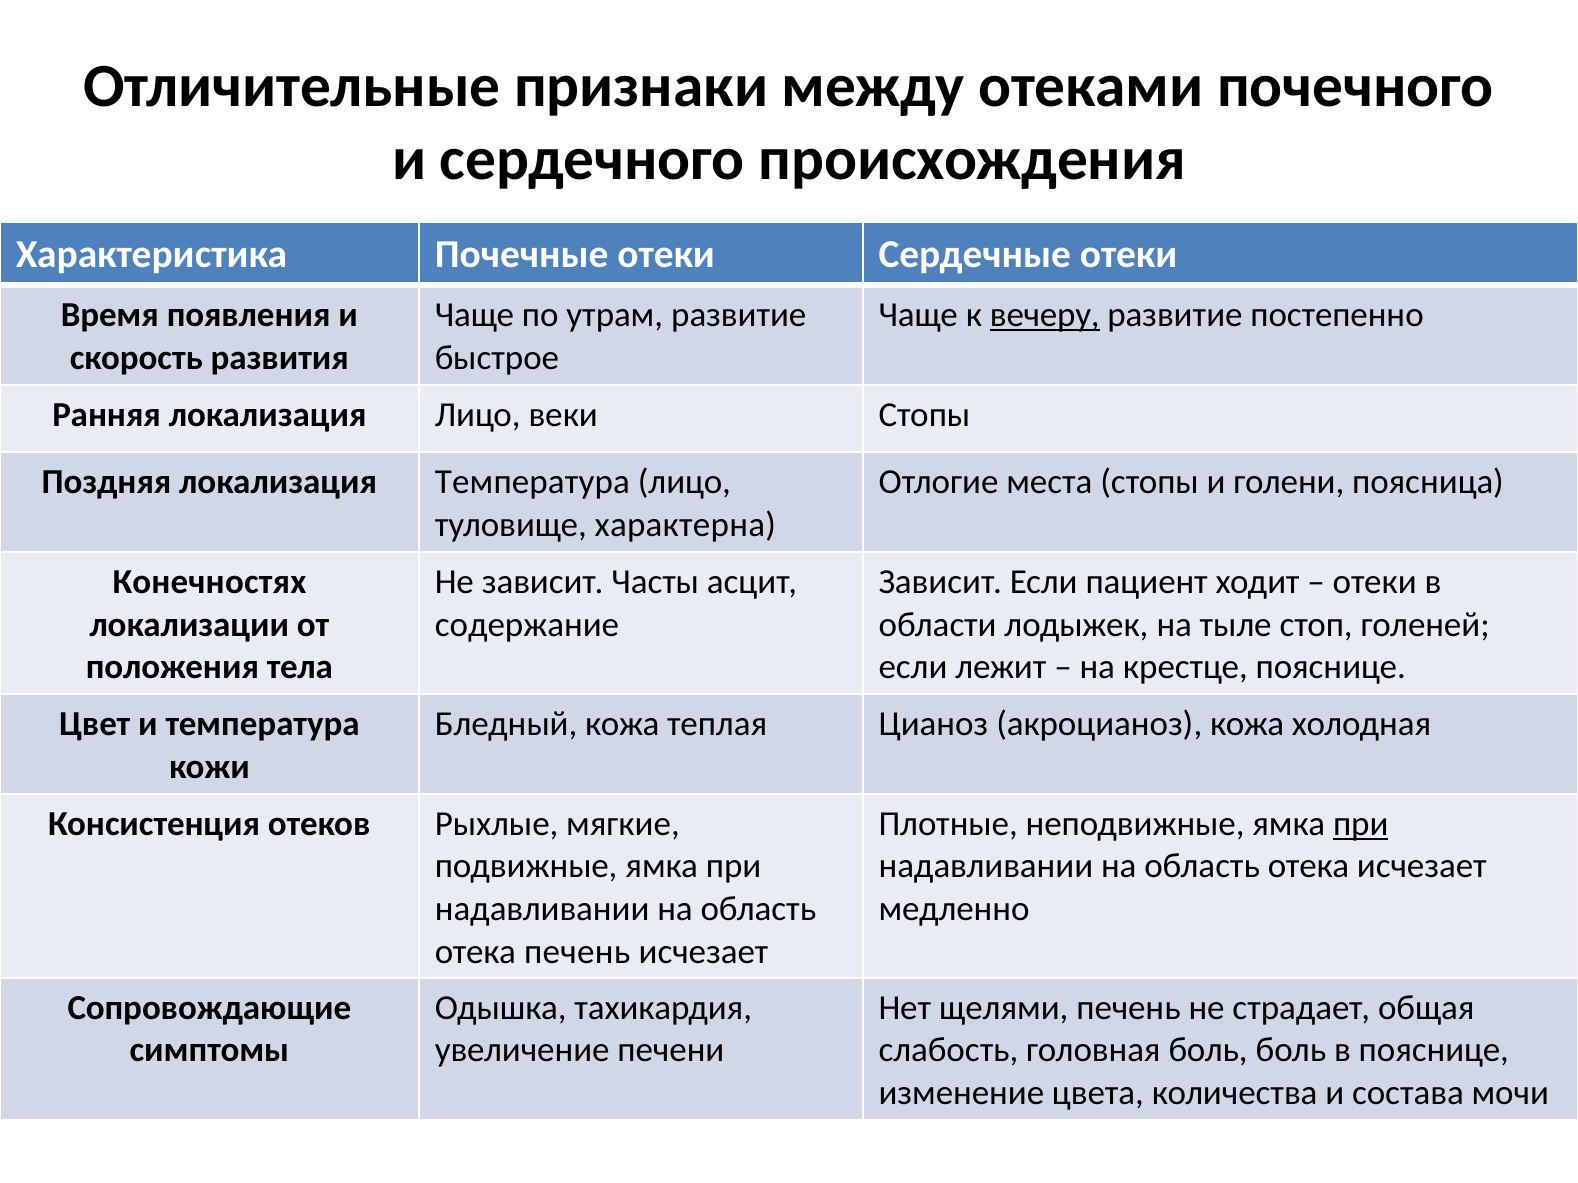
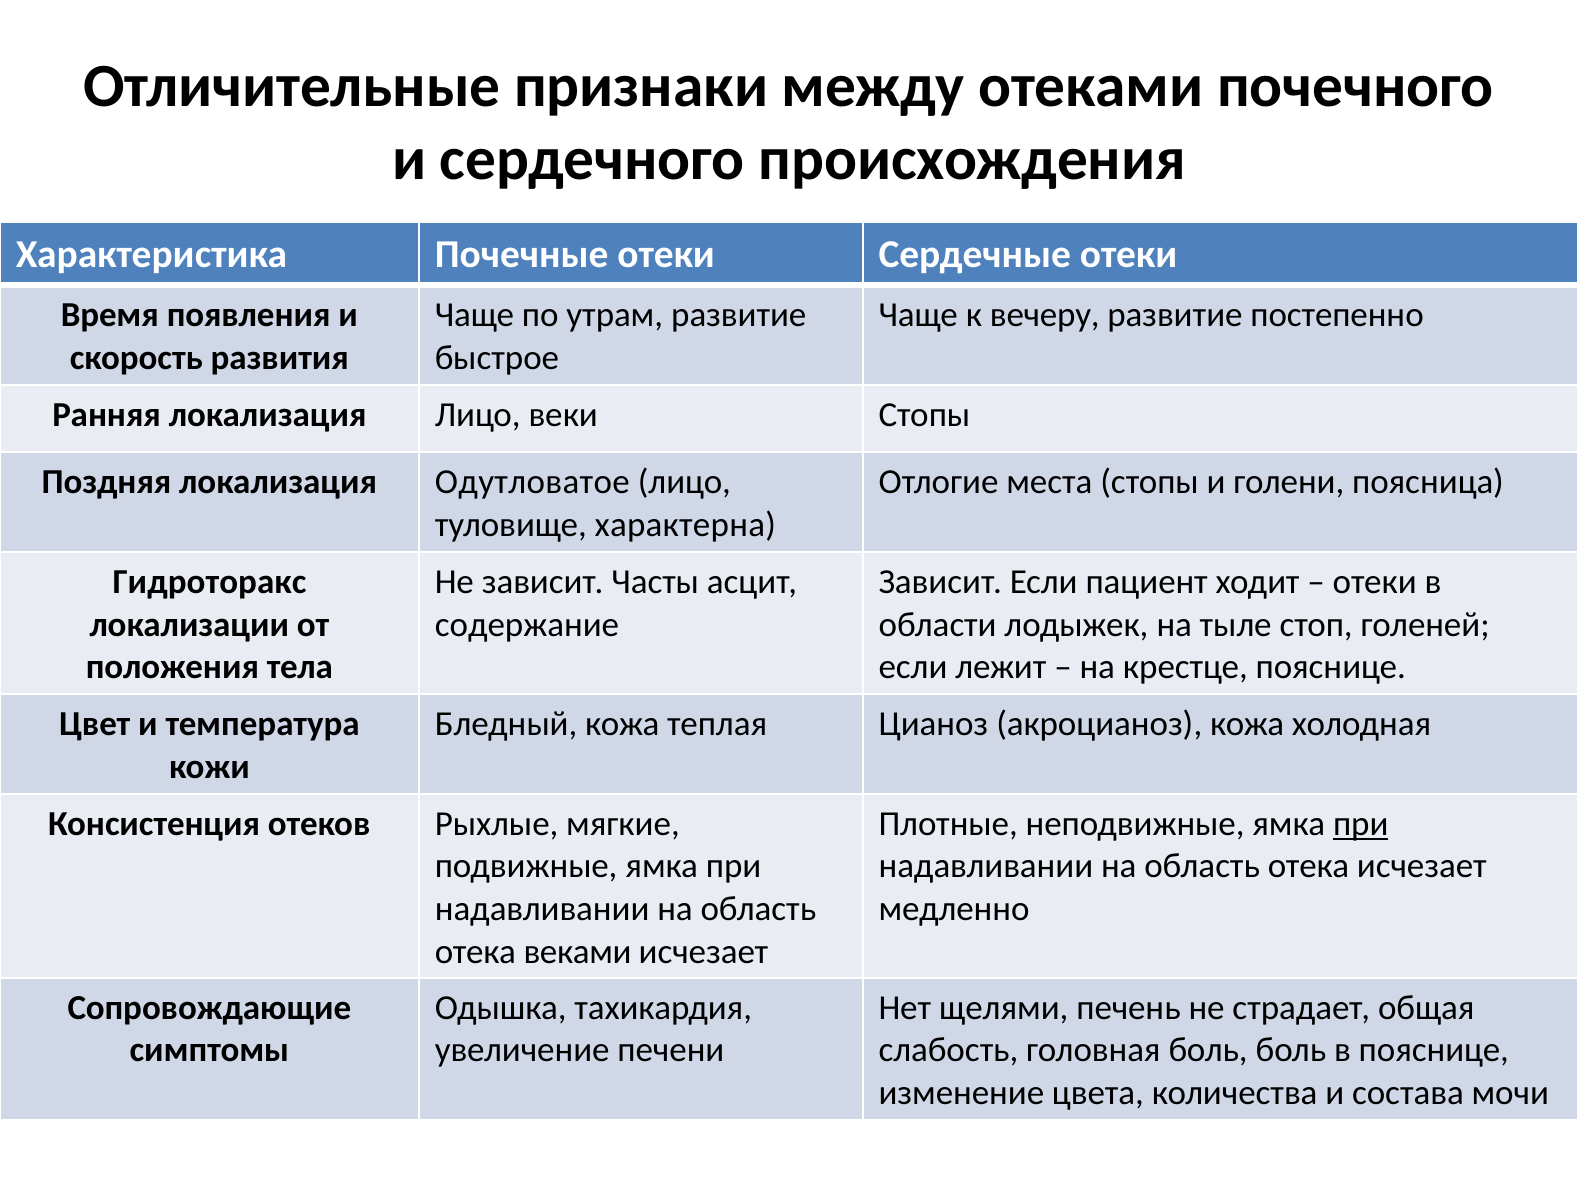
вечеру underline: present -> none
локализация Температура: Температура -> Одутловатое
Конечностях: Конечностях -> Гидроторакс
отека печень: печень -> веками
